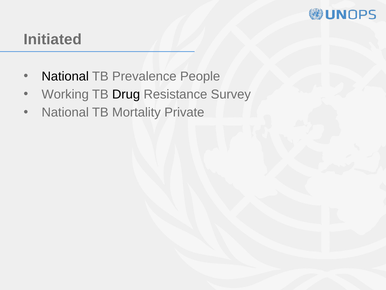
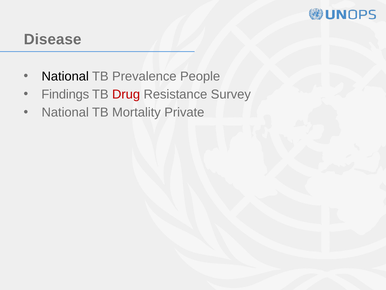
Initiated: Initiated -> Disease
Working: Working -> Findings
Drug colour: black -> red
